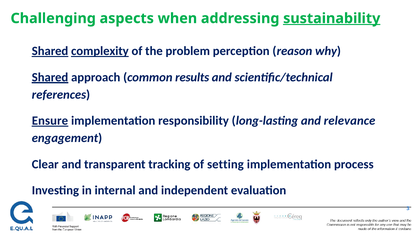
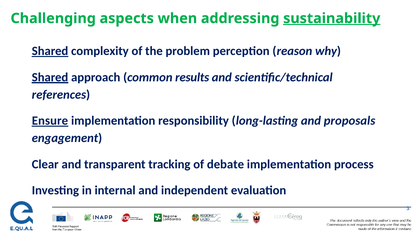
complexity underline: present -> none
relevance: relevance -> proposals
setting: setting -> debate
